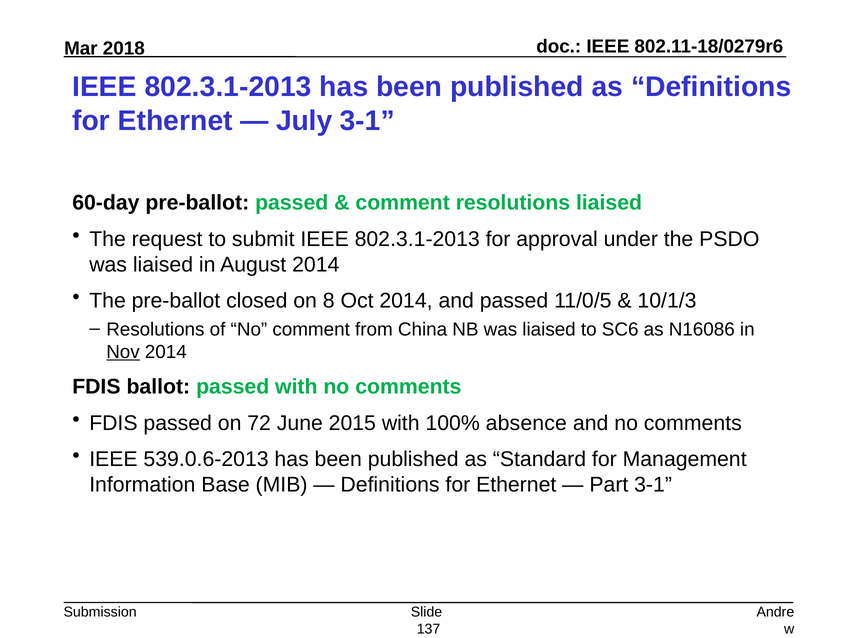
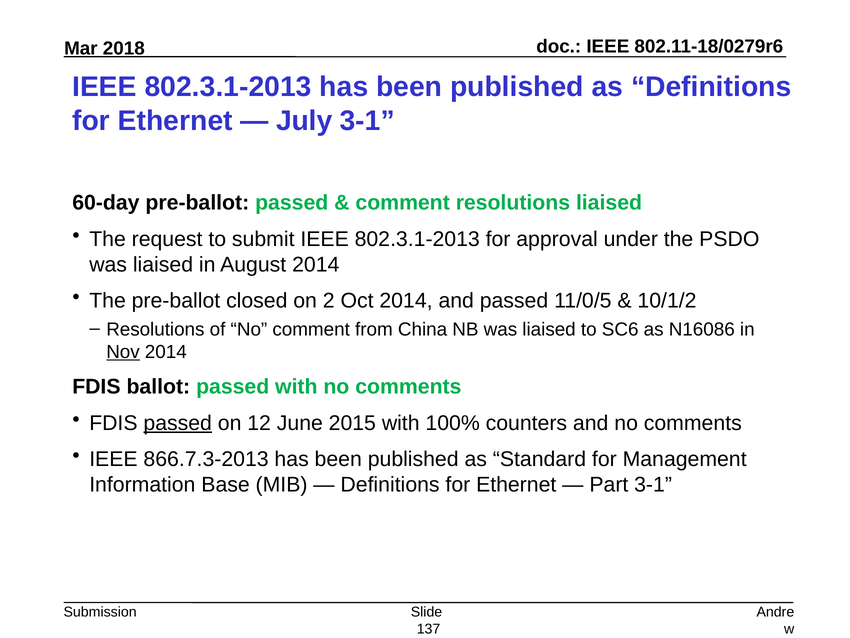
8: 8 -> 2
10/1/3: 10/1/3 -> 10/1/2
passed at (178, 423) underline: none -> present
72: 72 -> 12
absence: absence -> counters
539.0.6-2013: 539.0.6-2013 -> 866.7.3-2013
